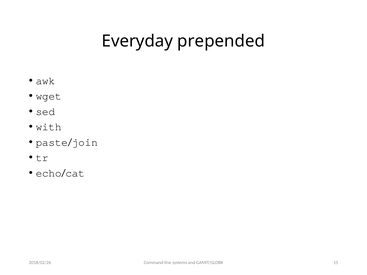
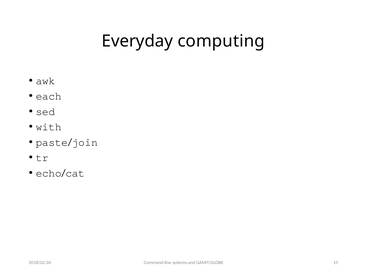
prepended: prepended -> computing
wget: wget -> each
